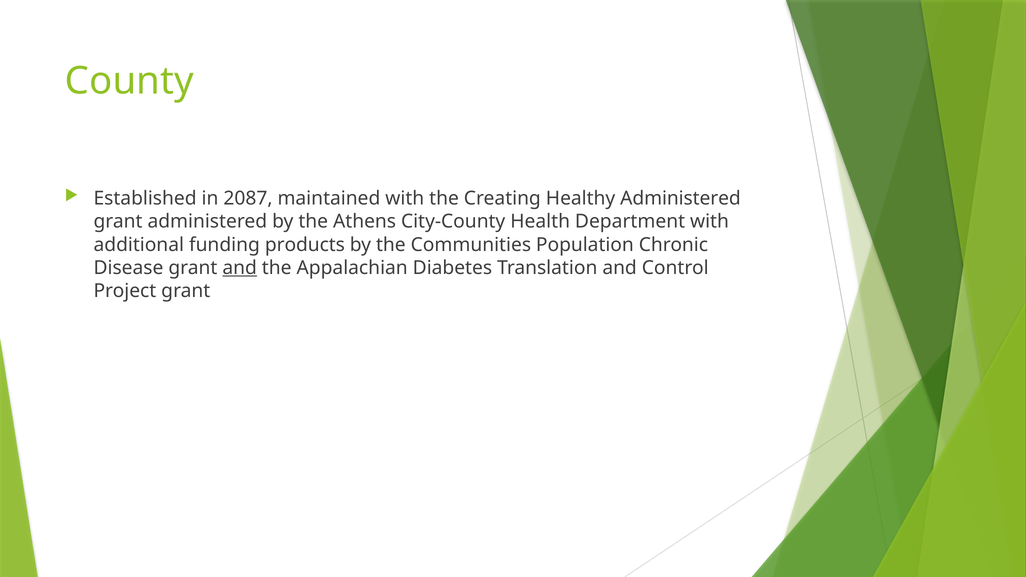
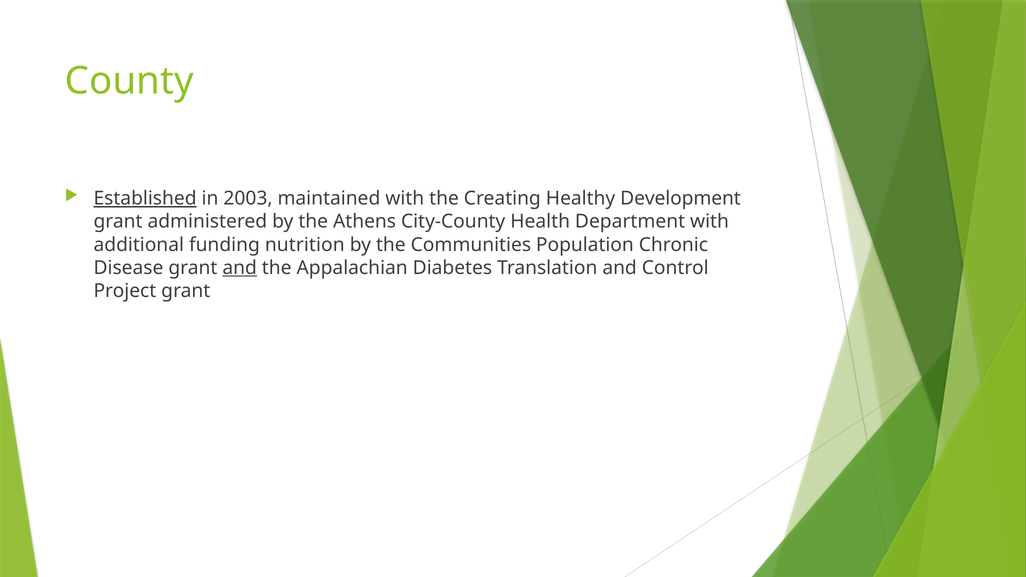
Established underline: none -> present
2087: 2087 -> 2003
Healthy Administered: Administered -> Development
products: products -> nutrition
